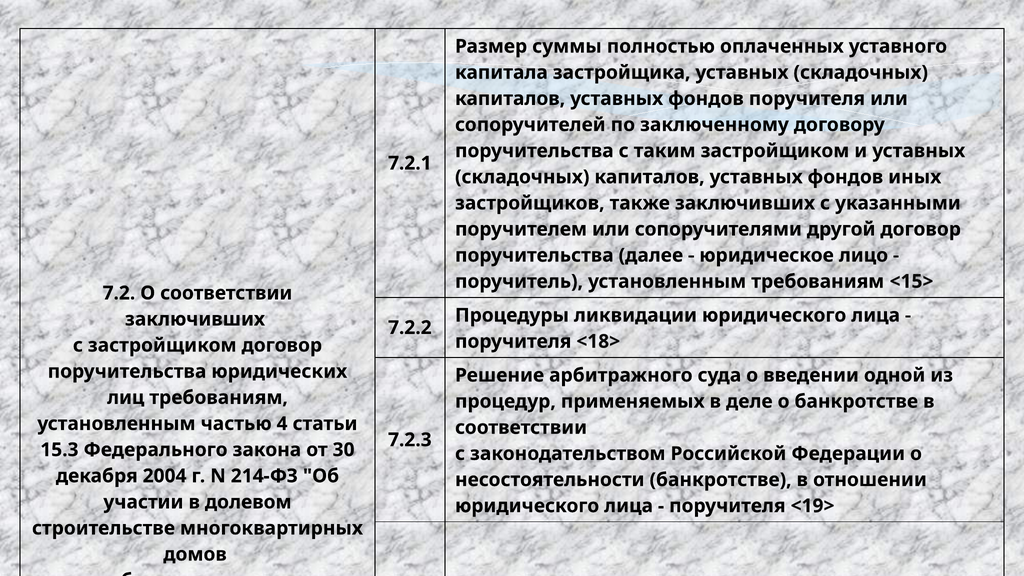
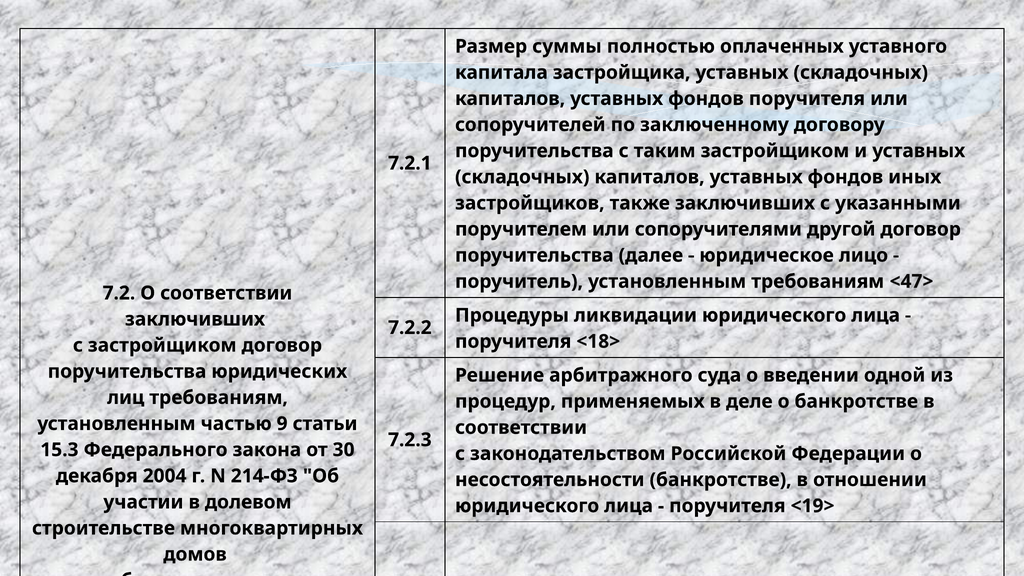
<15>: <15> -> <47>
4: 4 -> 9
